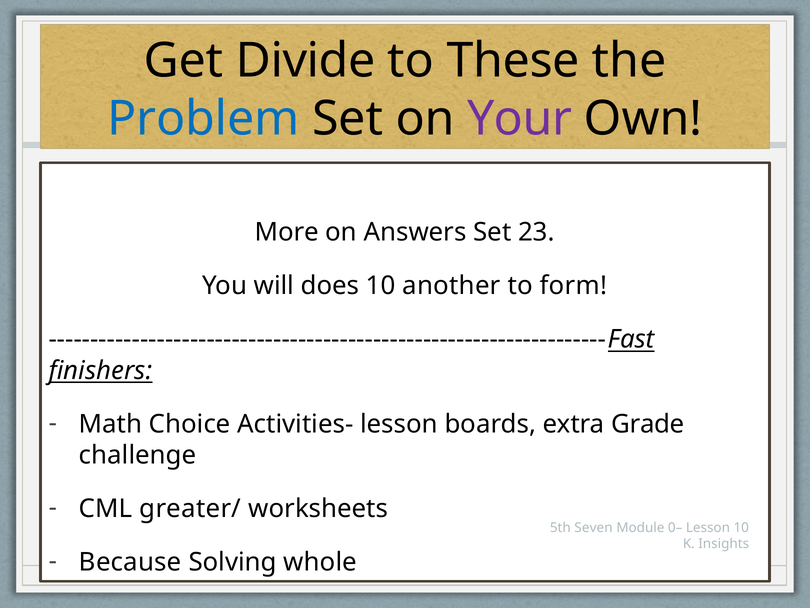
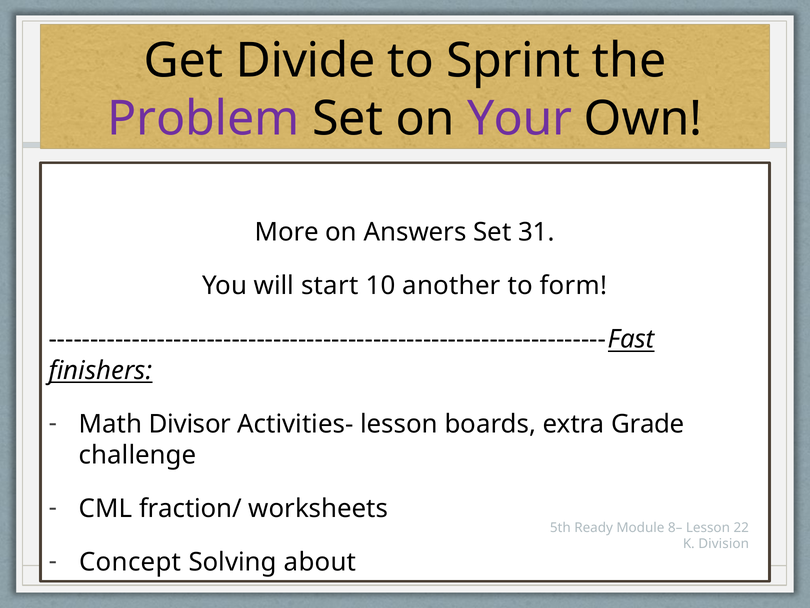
These: These -> Sprint
Problem colour: blue -> purple
23: 23 -> 31
does: does -> start
Choice: Choice -> Divisor
greater/: greater/ -> fraction/
Seven: Seven -> Ready
0–: 0– -> 8–
Lesson 10: 10 -> 22
Insights: Insights -> Division
Because: Because -> Concept
whole: whole -> about
